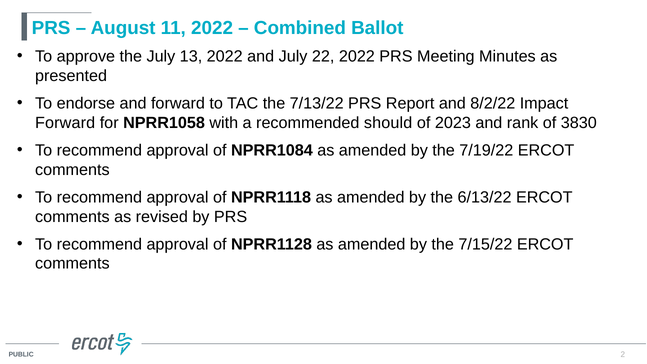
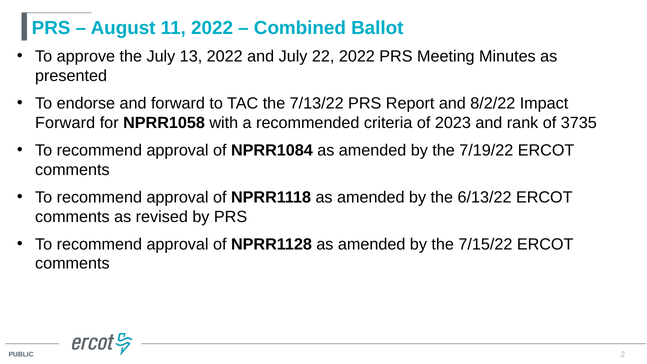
should: should -> criteria
3830: 3830 -> 3735
